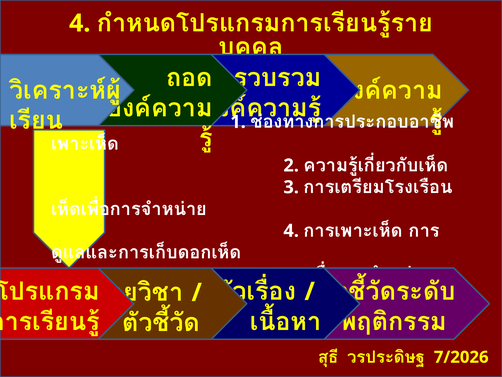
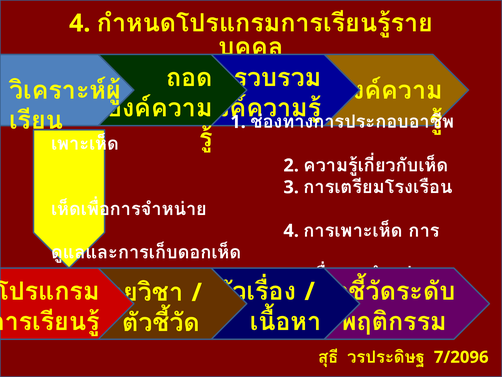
7/2026: 7/2026 -> 7/2096
